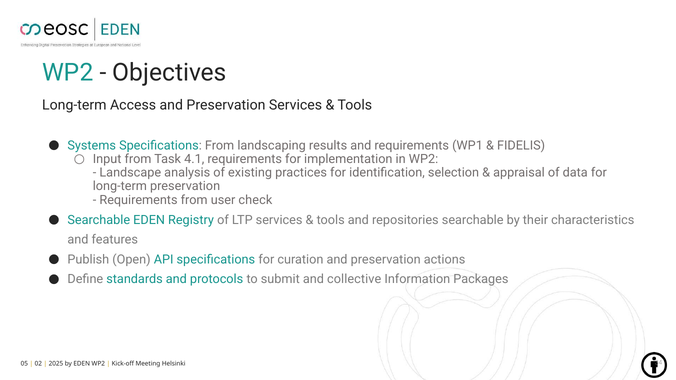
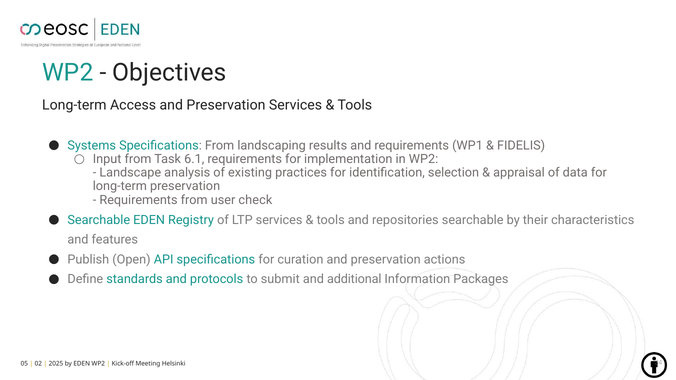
4.1: 4.1 -> 6.1
collective: collective -> additional
